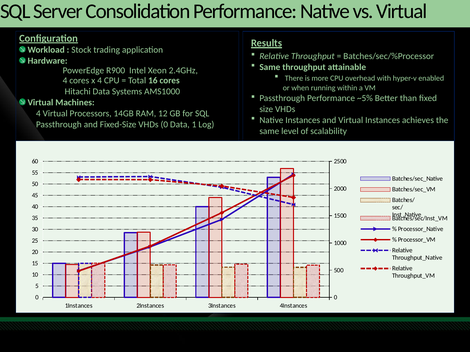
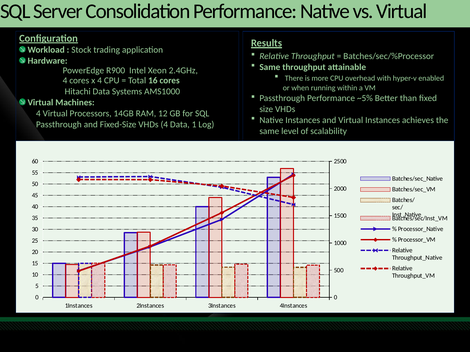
VHDs 0: 0 -> 4
